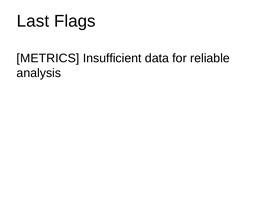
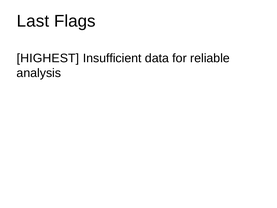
METRICS: METRICS -> HIGHEST
